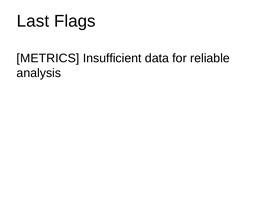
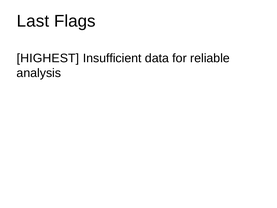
METRICS: METRICS -> HIGHEST
